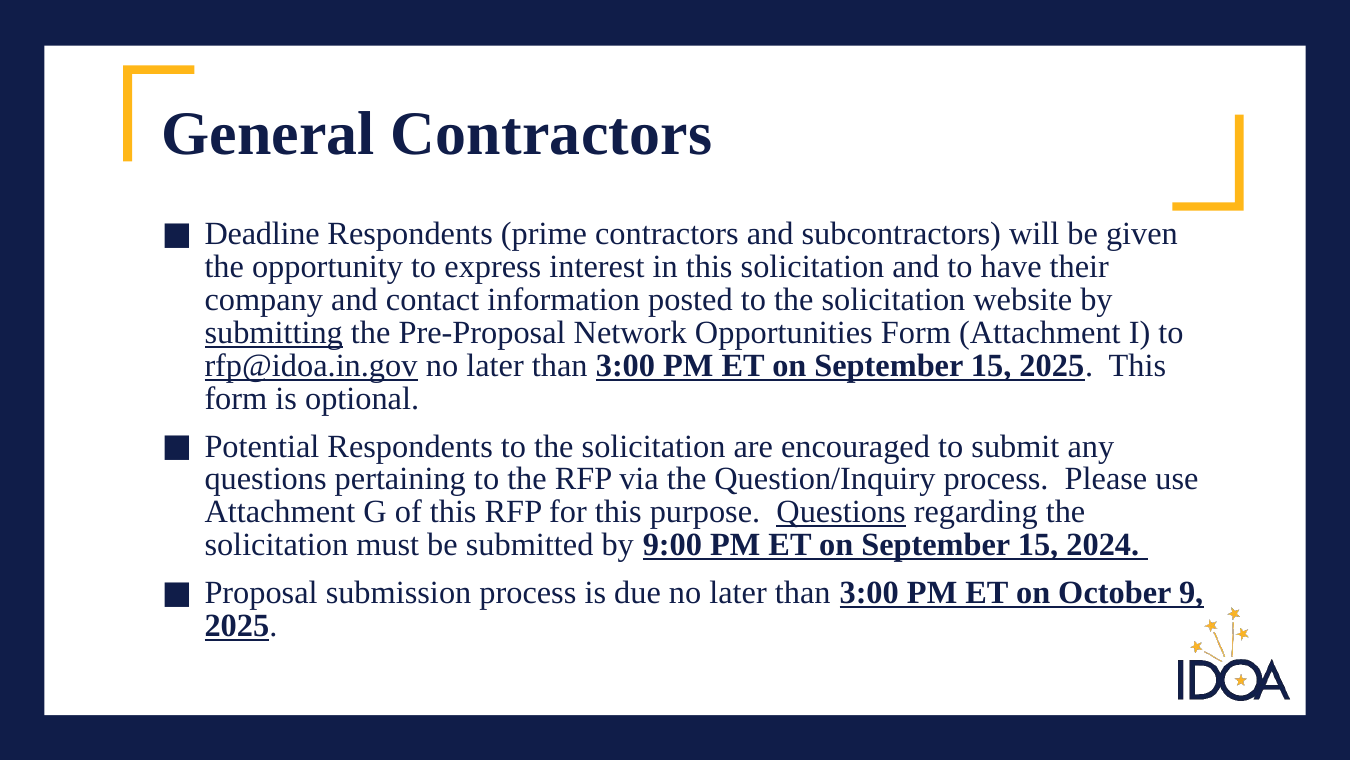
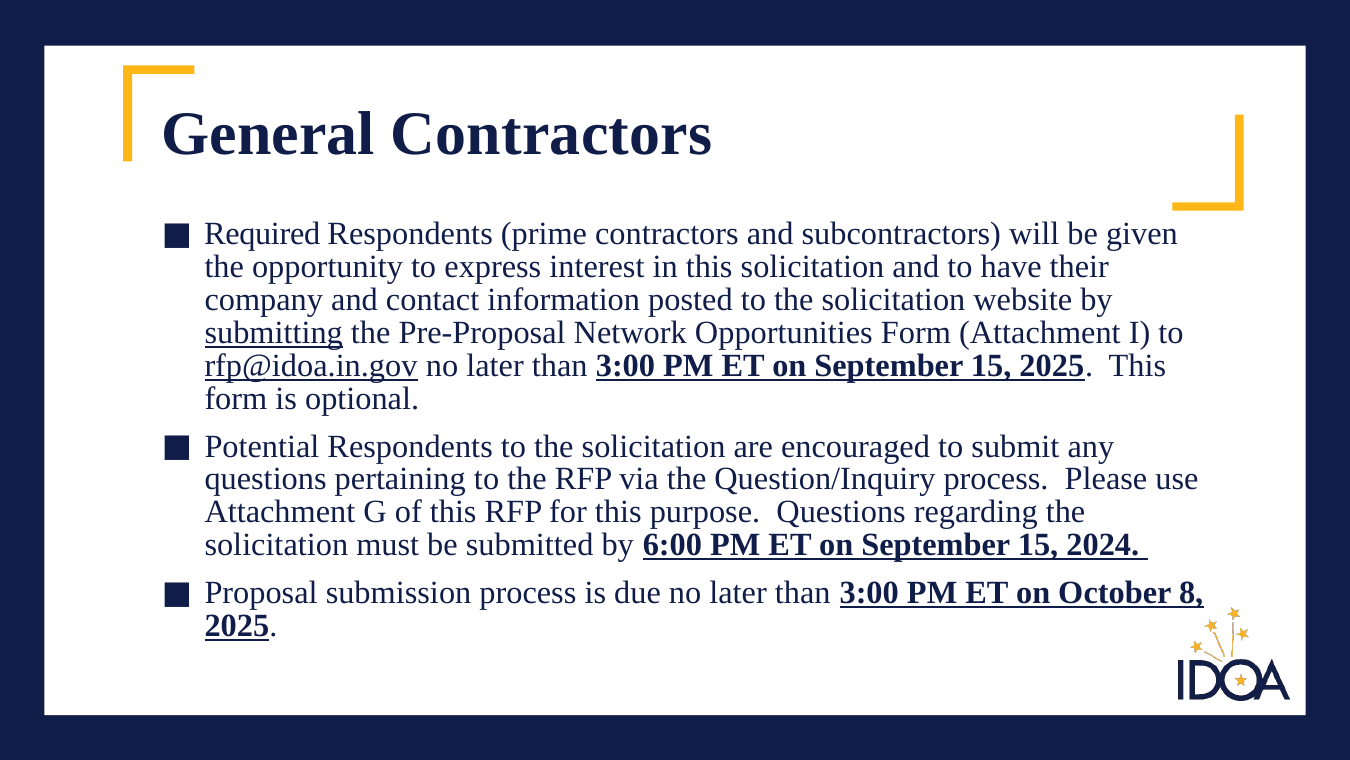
Deadline: Deadline -> Required
Questions at (841, 512) underline: present -> none
9:00: 9:00 -> 6:00
9: 9 -> 8
